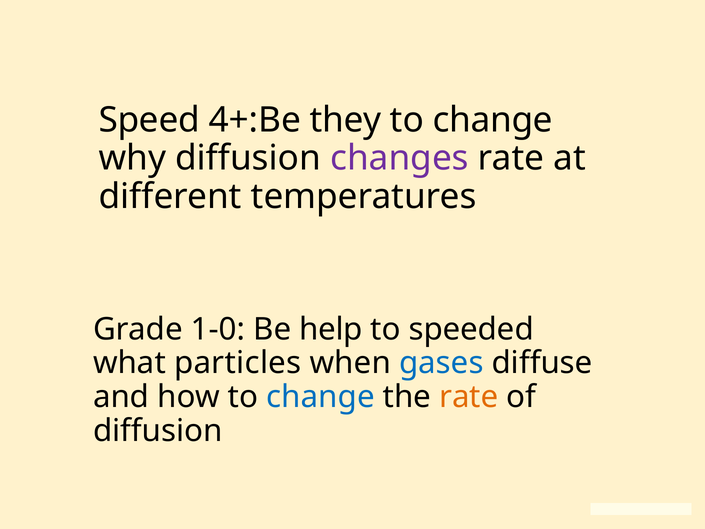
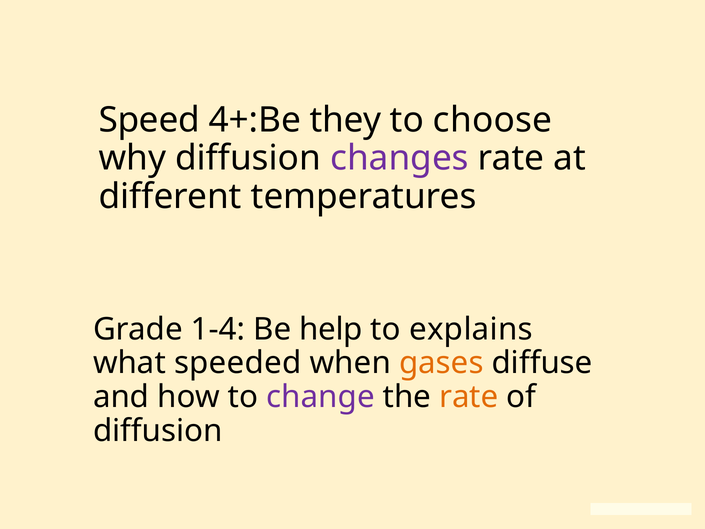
change at (493, 120): change -> choose
1-0: 1-0 -> 1-4
speeded: speeded -> explains
particles: particles -> speeded
gases colour: blue -> orange
change at (321, 397) colour: blue -> purple
